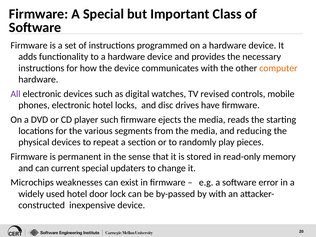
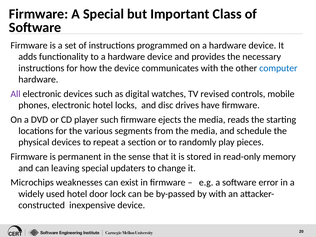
computer colour: orange -> blue
reducing: reducing -> schedule
current: current -> leaving
